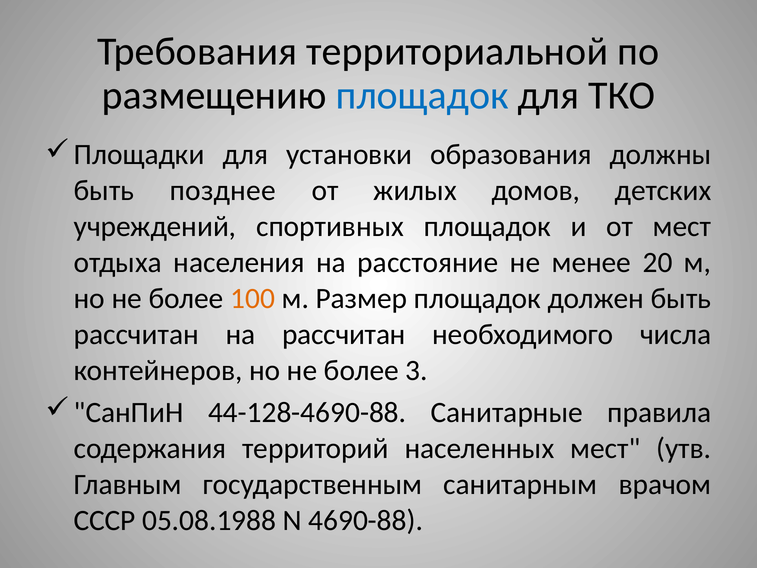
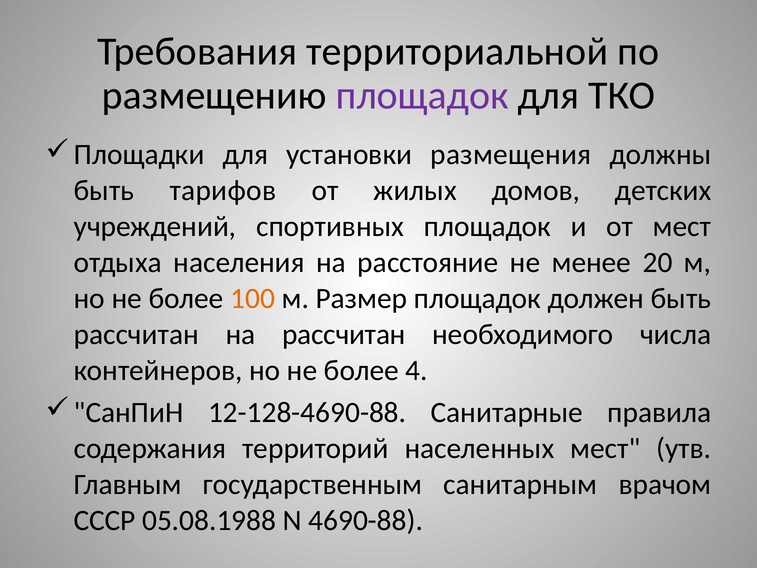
площадок at (422, 95) colour: blue -> purple
образования: образования -> размещения
позднее: позднее -> тарифов
3: 3 -> 4
44-128-4690-88: 44-128-4690-88 -> 12-128-4690-88
